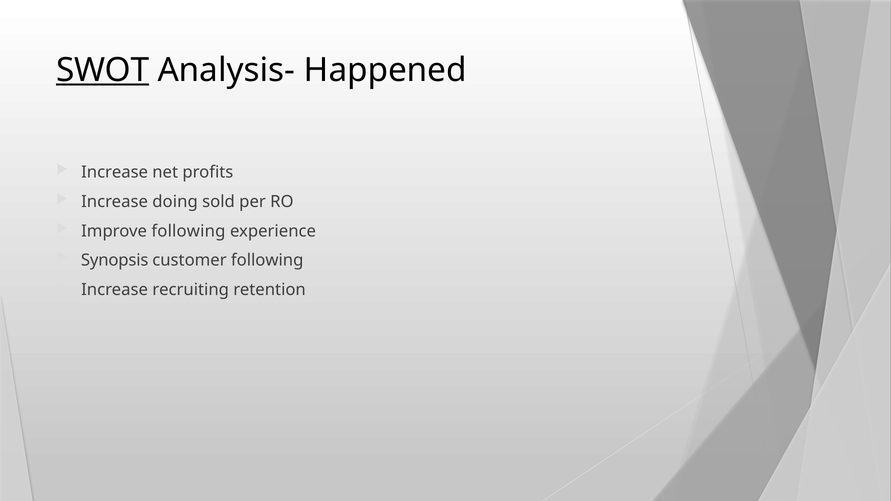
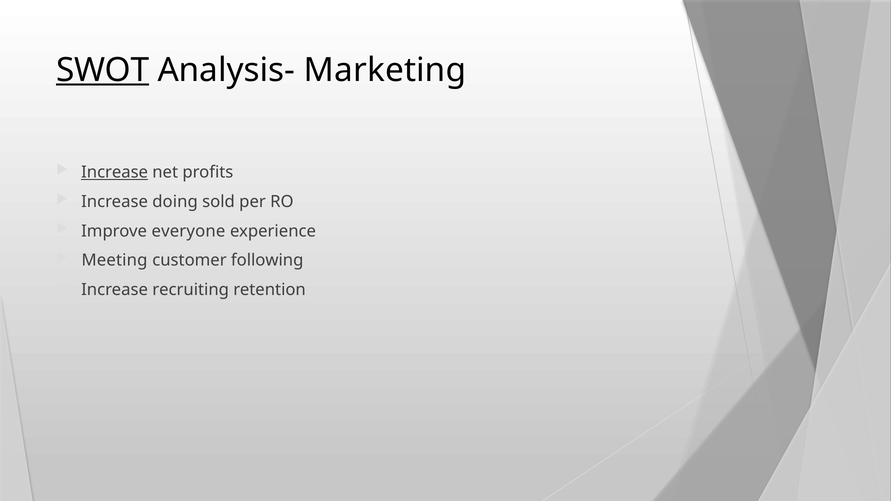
Happened: Happened -> Marketing
Increase at (115, 172) underline: none -> present
Improve following: following -> everyone
Synopsis: Synopsis -> Meeting
